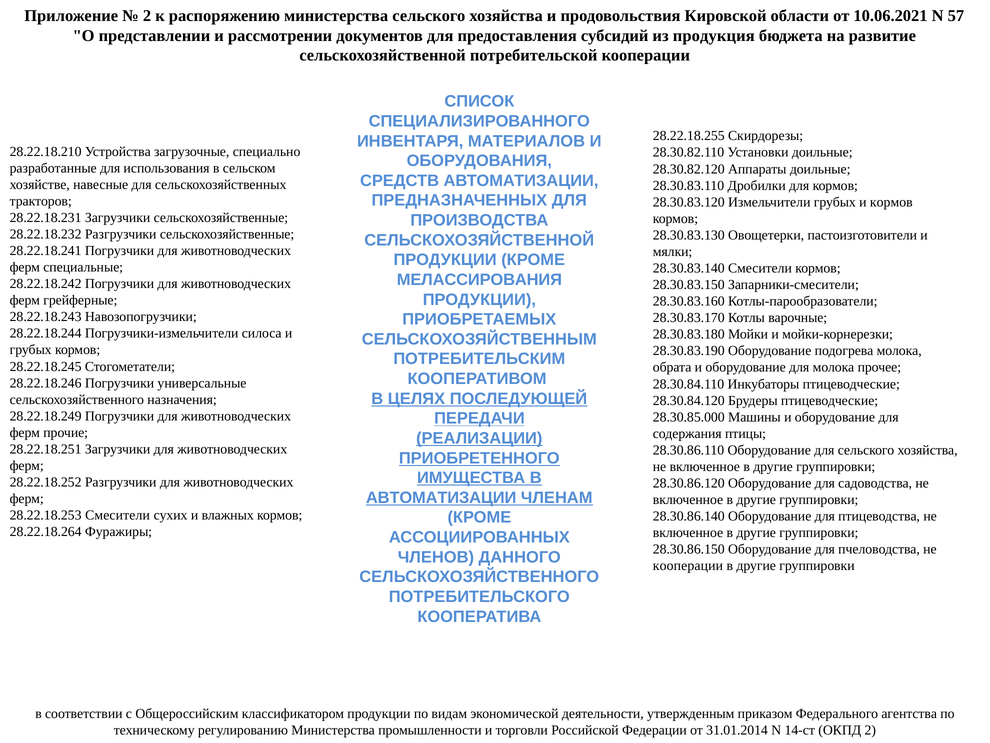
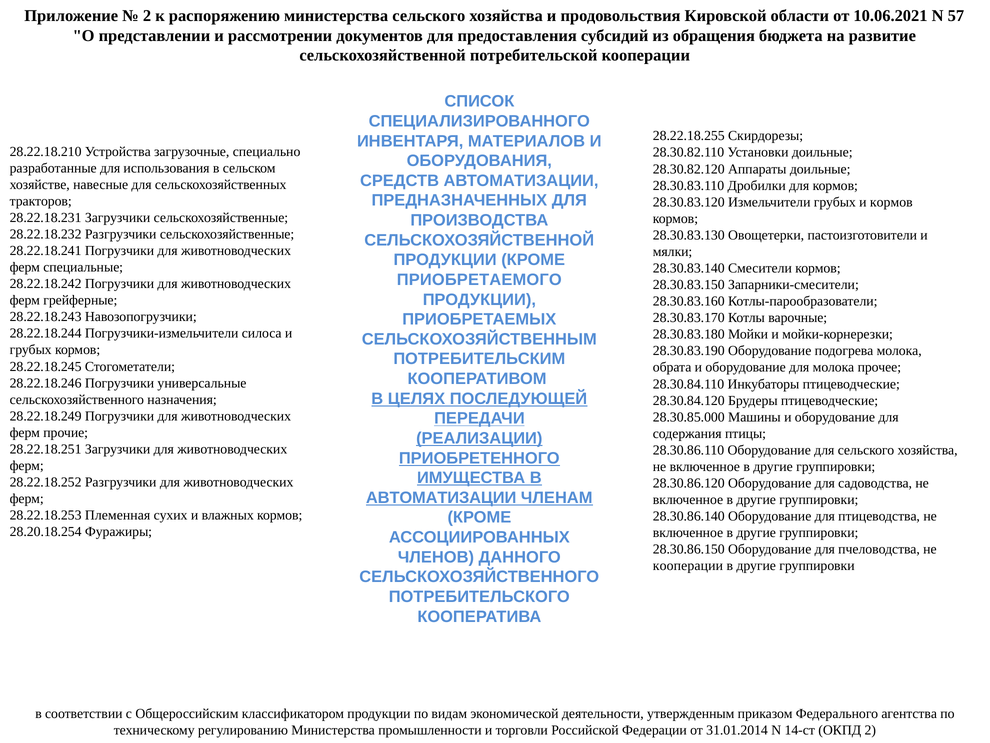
продукция: продукция -> обращения
МЕЛАССИРОВАНИЯ: МЕЛАССИРОВАНИЯ -> ПРИОБРЕТАЕМОГО
28.22.18.253 Смесители: Смесители -> Племенная
28.22.18.264: 28.22.18.264 -> 28.20.18.254
